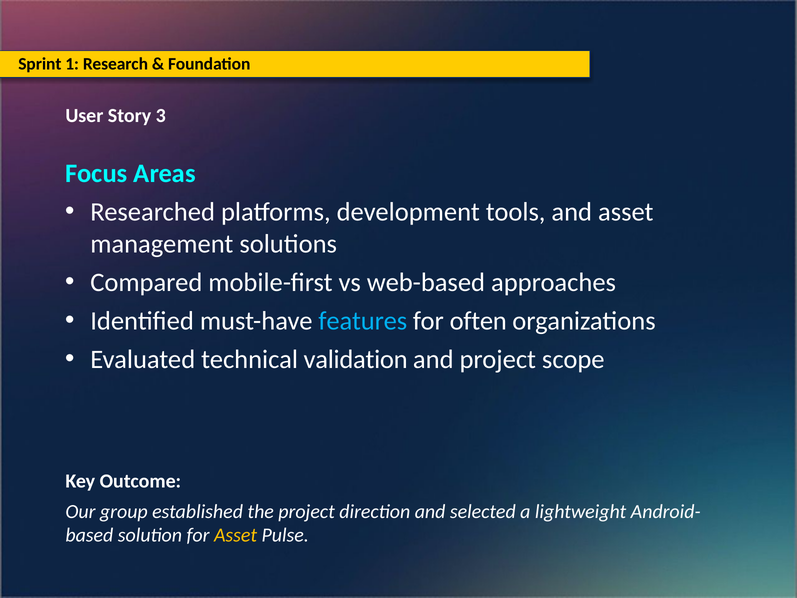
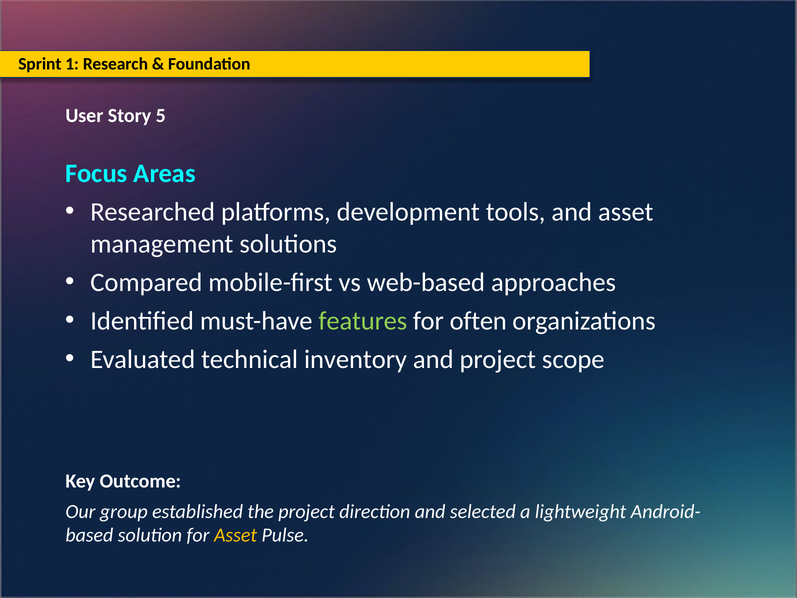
3: 3 -> 5
features colour: light blue -> light green
validation: validation -> inventory
